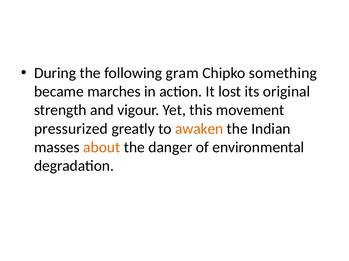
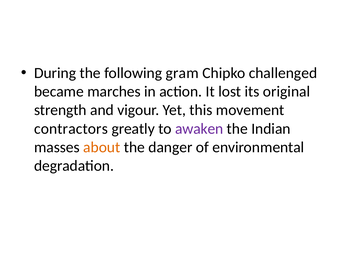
something: something -> challenged
pressurized: pressurized -> contractors
awaken colour: orange -> purple
